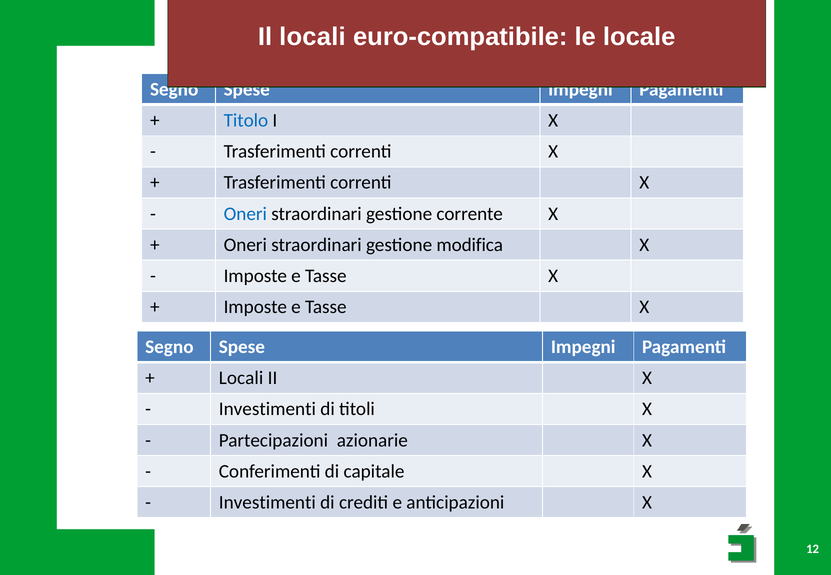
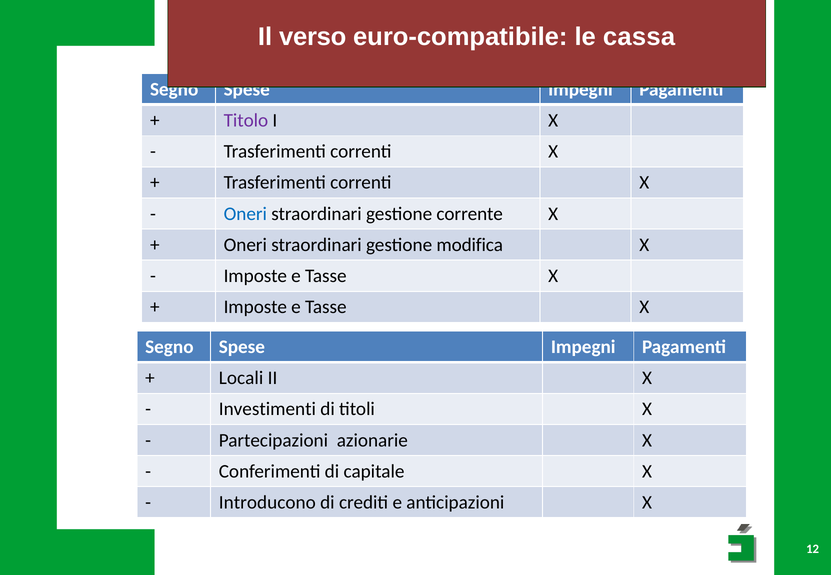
Il locali: locali -> verso
locale: locale -> cassa
Titolo colour: blue -> purple
Investimenti at (267, 503): Investimenti -> Introducono
